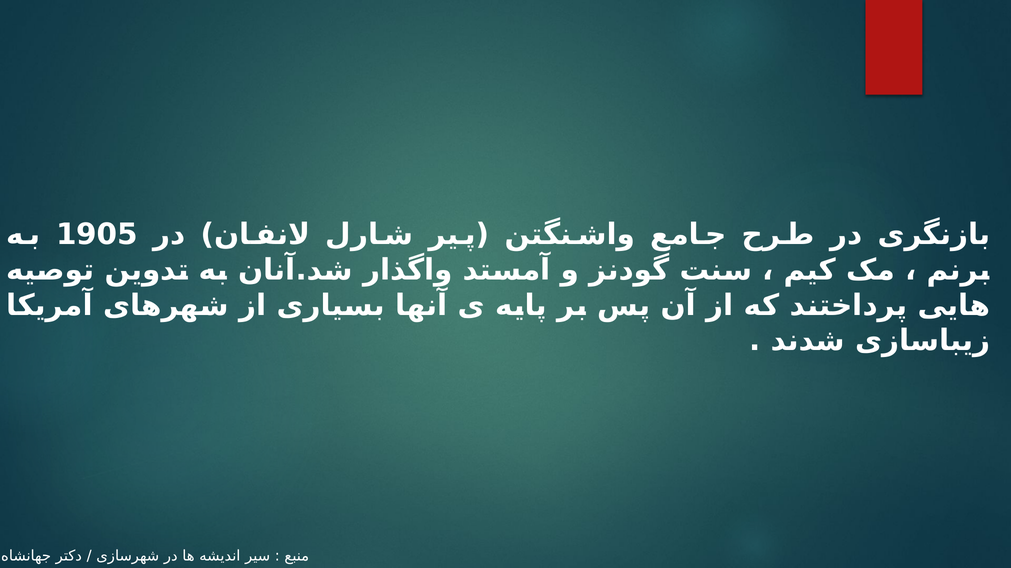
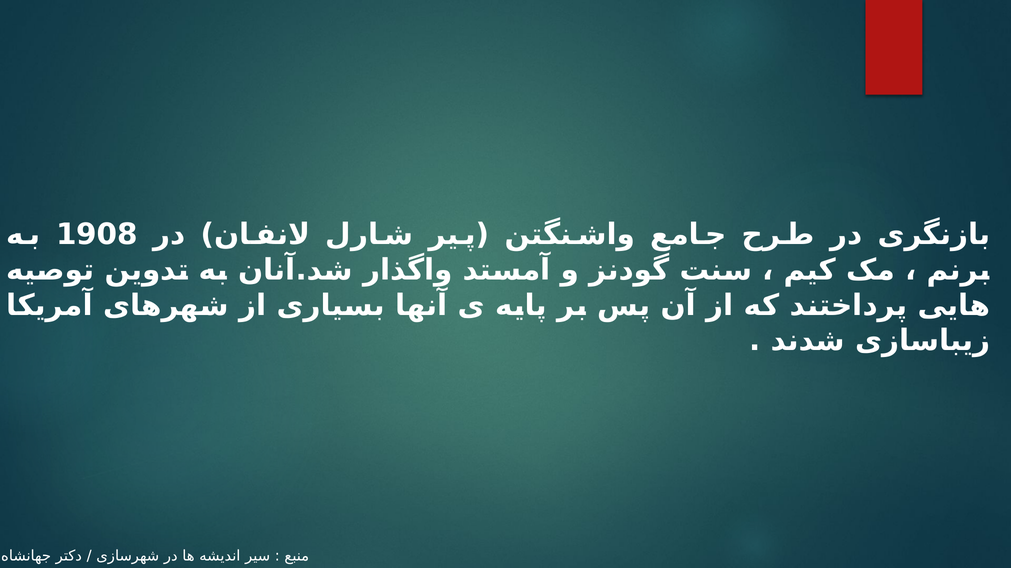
1905: 1905 -> 1908
